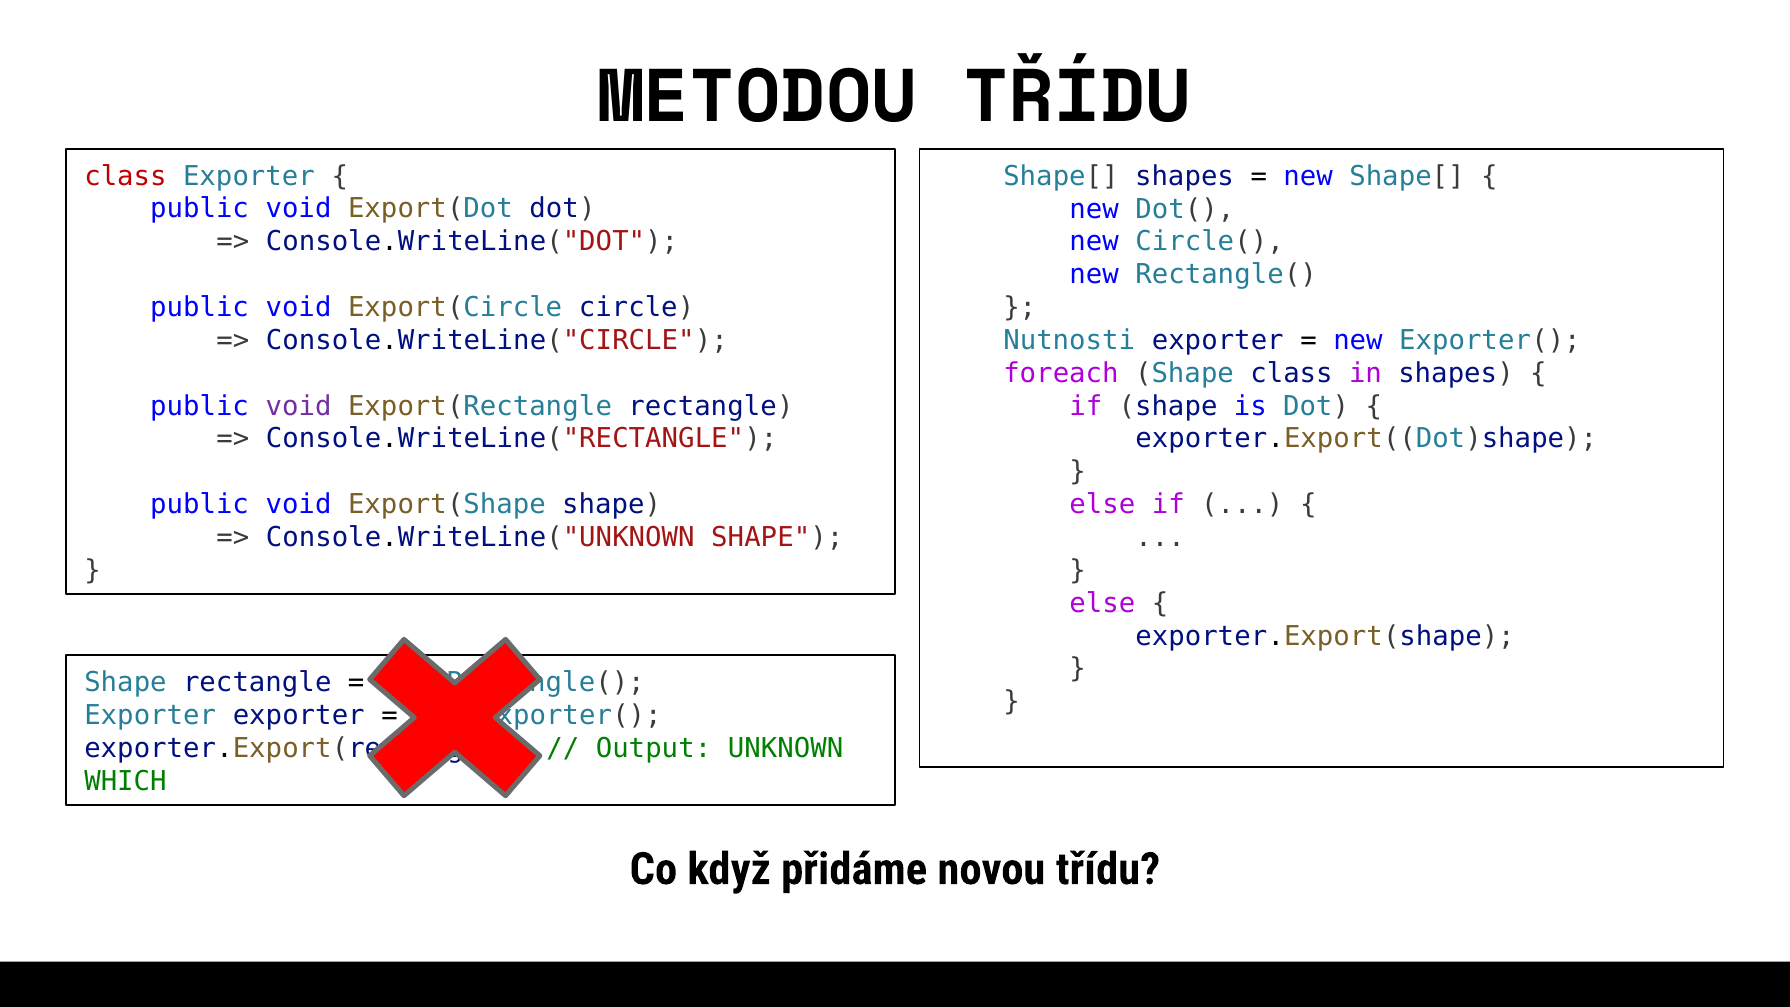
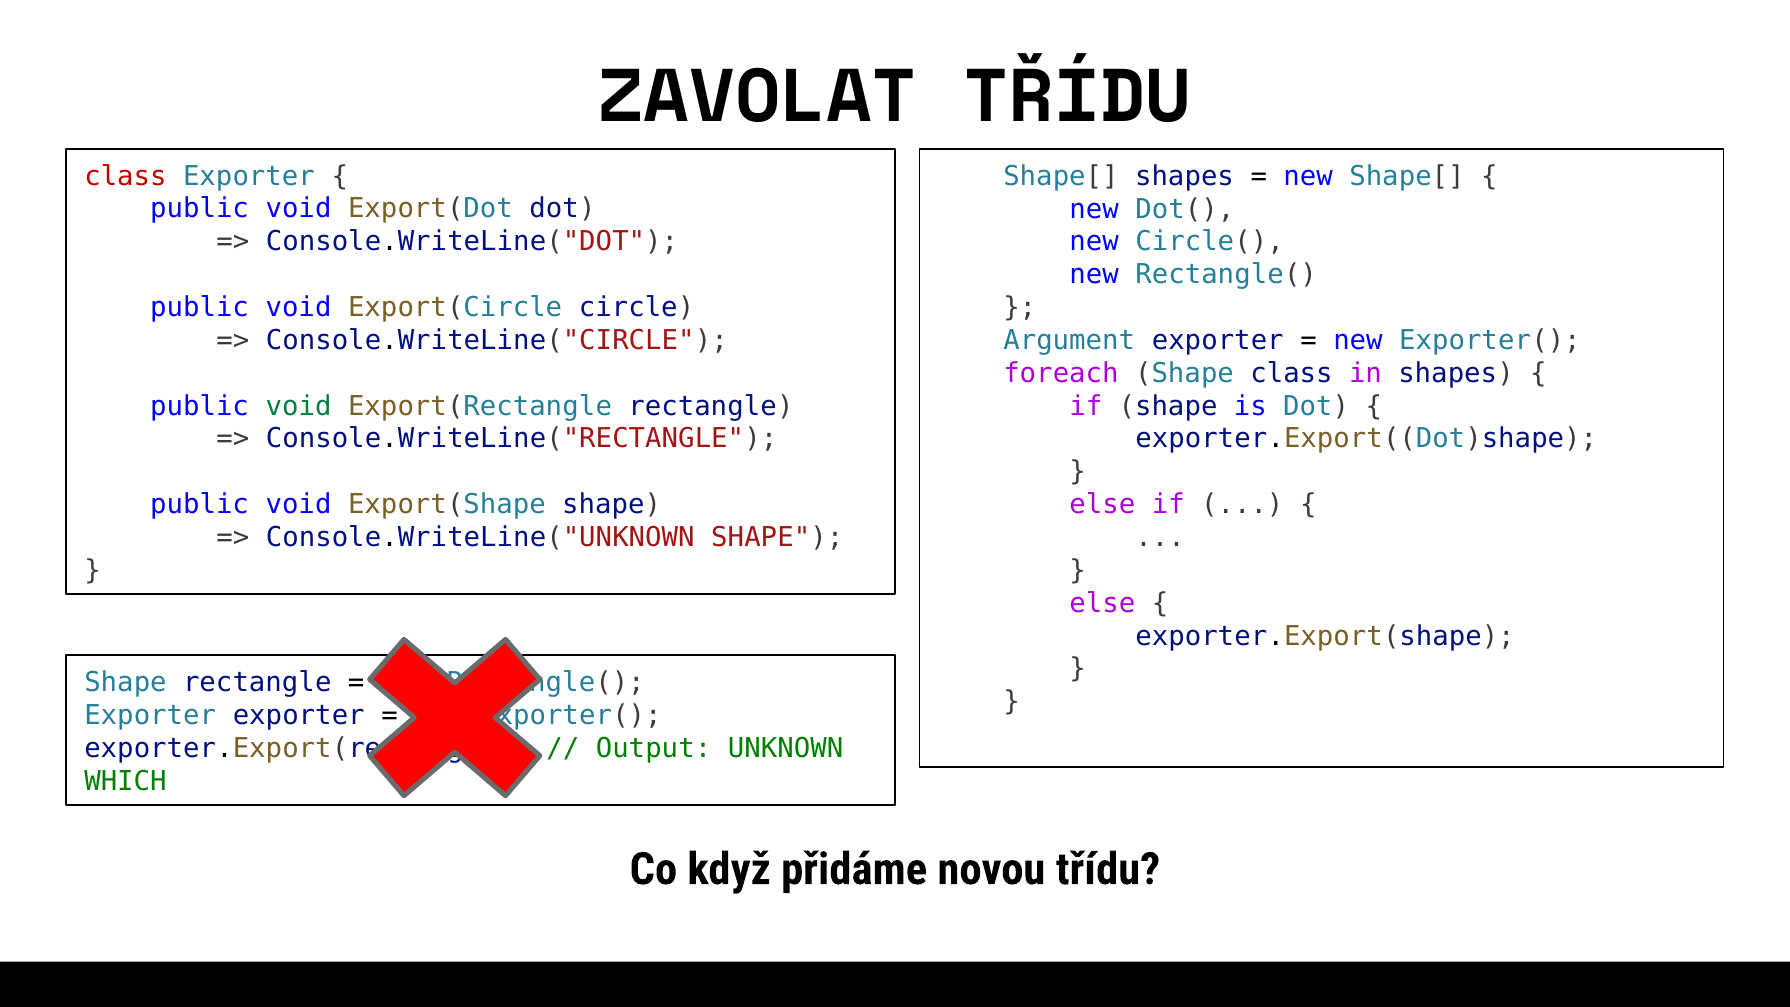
METODOU: METODOU -> ZAVOLAT
Nutnosti: Nutnosti -> Argument
void at (299, 406) colour: purple -> green
